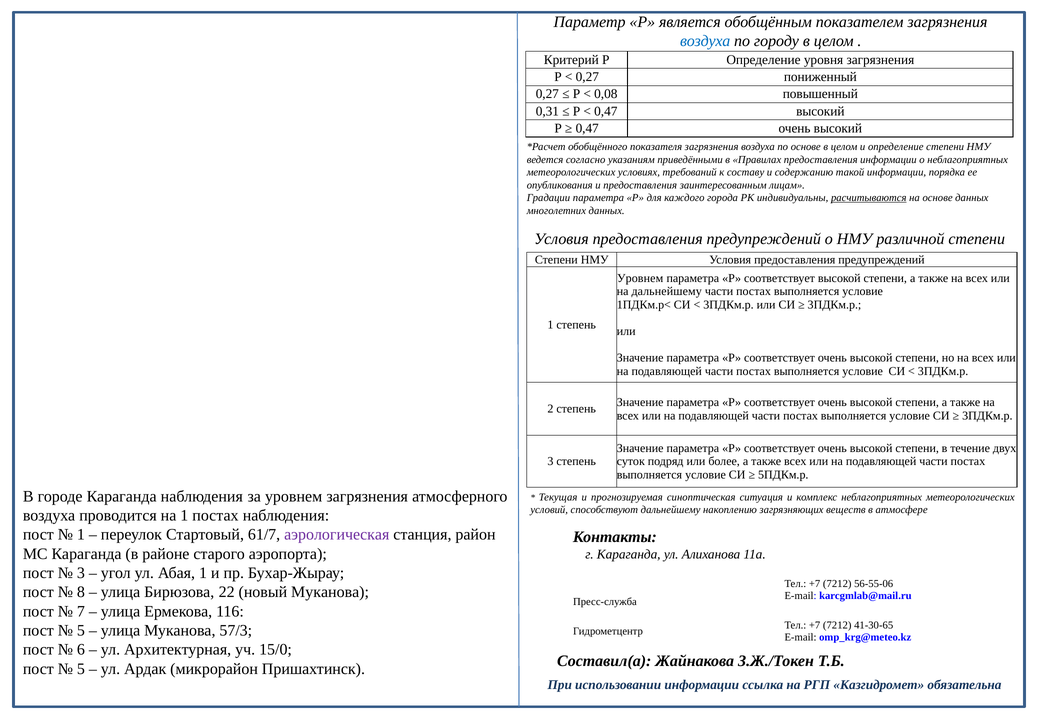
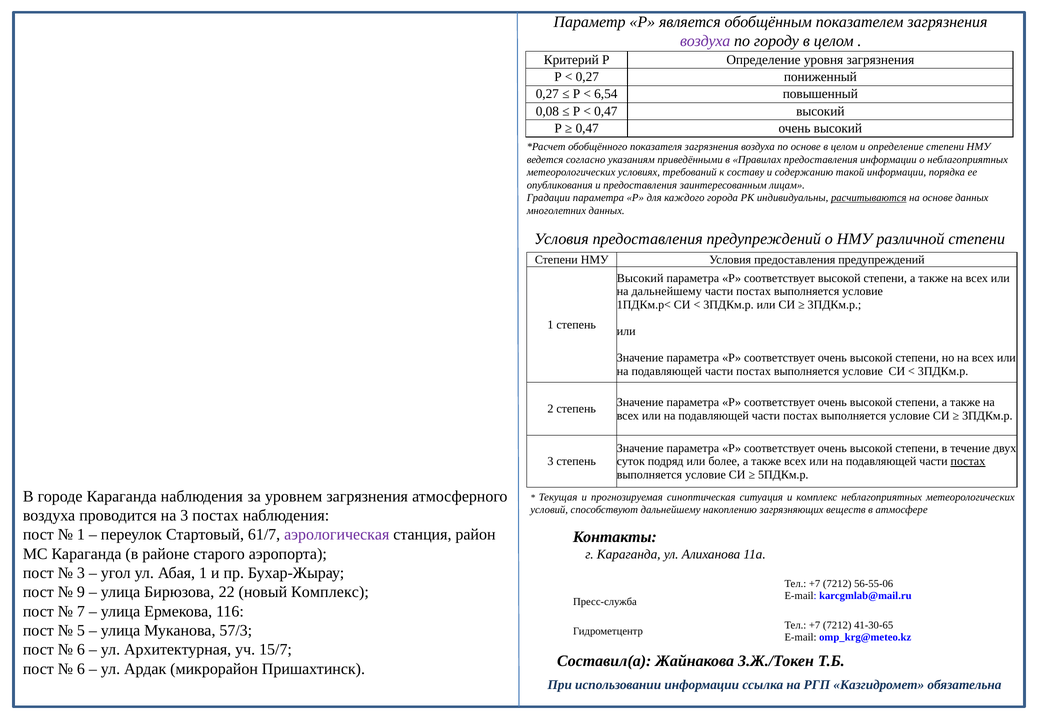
воздуха at (705, 41) colour: blue -> purple
0,08: 0,08 -> 6,54
0,31: 0,31 -> 0,08
Уровнем at (640, 278): Уровнем -> Высокий
постах at (968, 461) underline: none -> present
на 1: 1 -> 3
8: 8 -> 9
новый Муканова: Муканова -> Комплекс
15/0: 15/0 -> 15/7
5 at (81, 669): 5 -> 6
